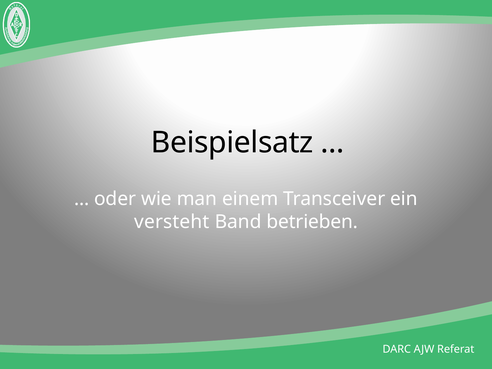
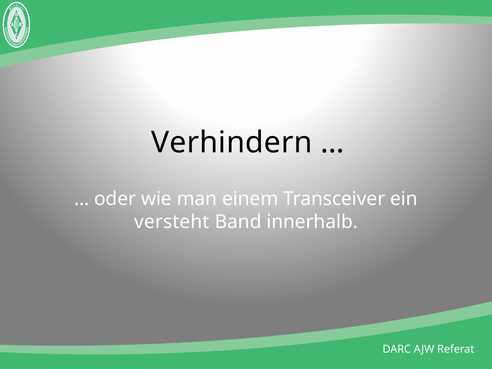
Beispielsatz: Beispielsatz -> Verhindern
betrieben: betrieben -> innerhalb
